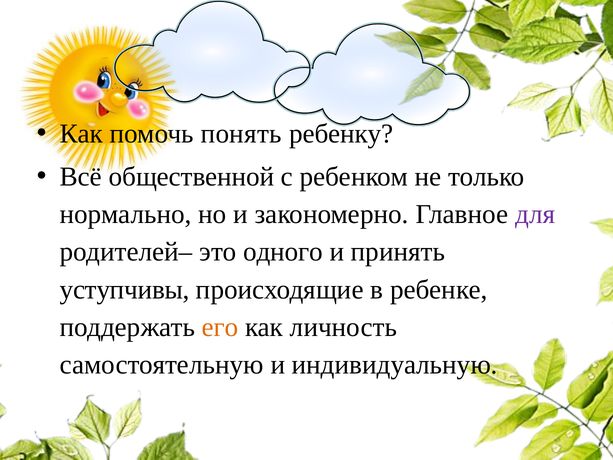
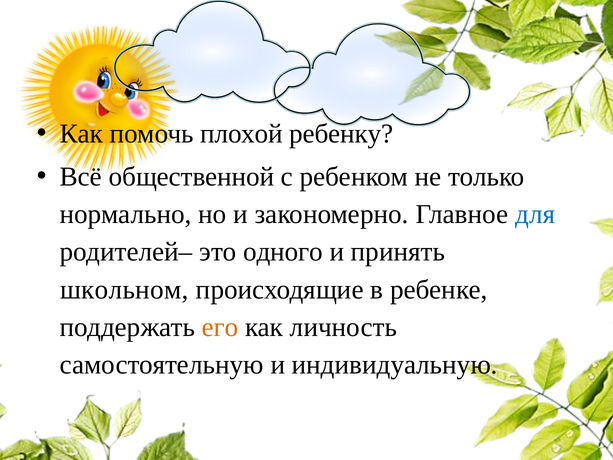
понять: понять -> плохой
для colour: purple -> blue
уступчивы: уступчивы -> школьном
